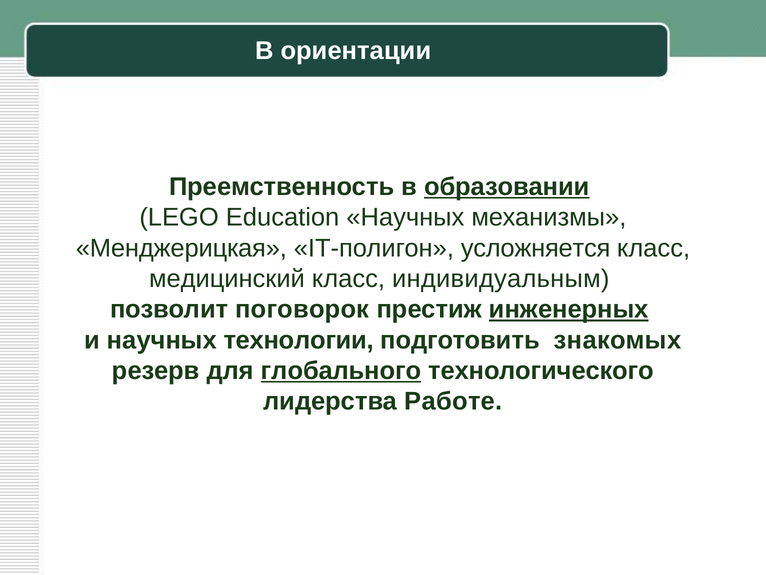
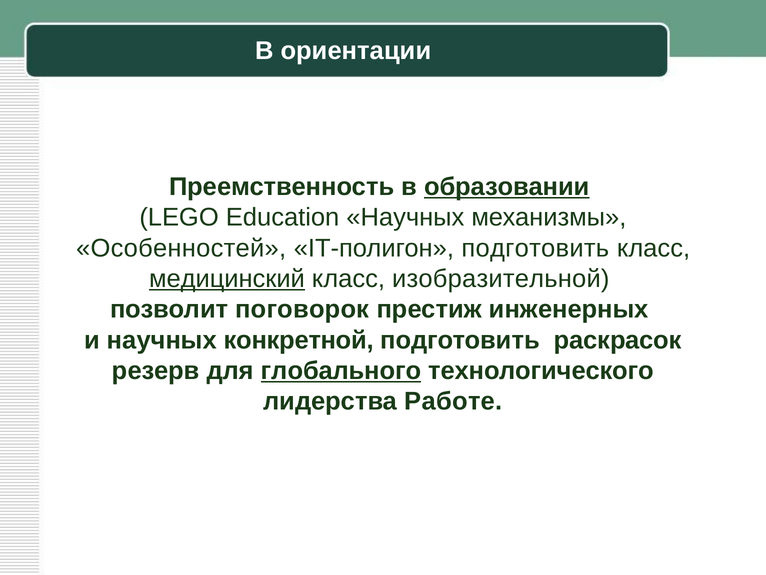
Менджерицкая: Менджерицкая -> Особенностей
IT-полигон усложняется: усложняется -> подготовить
медицинский underline: none -> present
индивидуальным: индивидуальным -> изобразительной
инженерных underline: present -> none
технологии: технологии -> конкретной
знакомых: знакомых -> раскрасок
